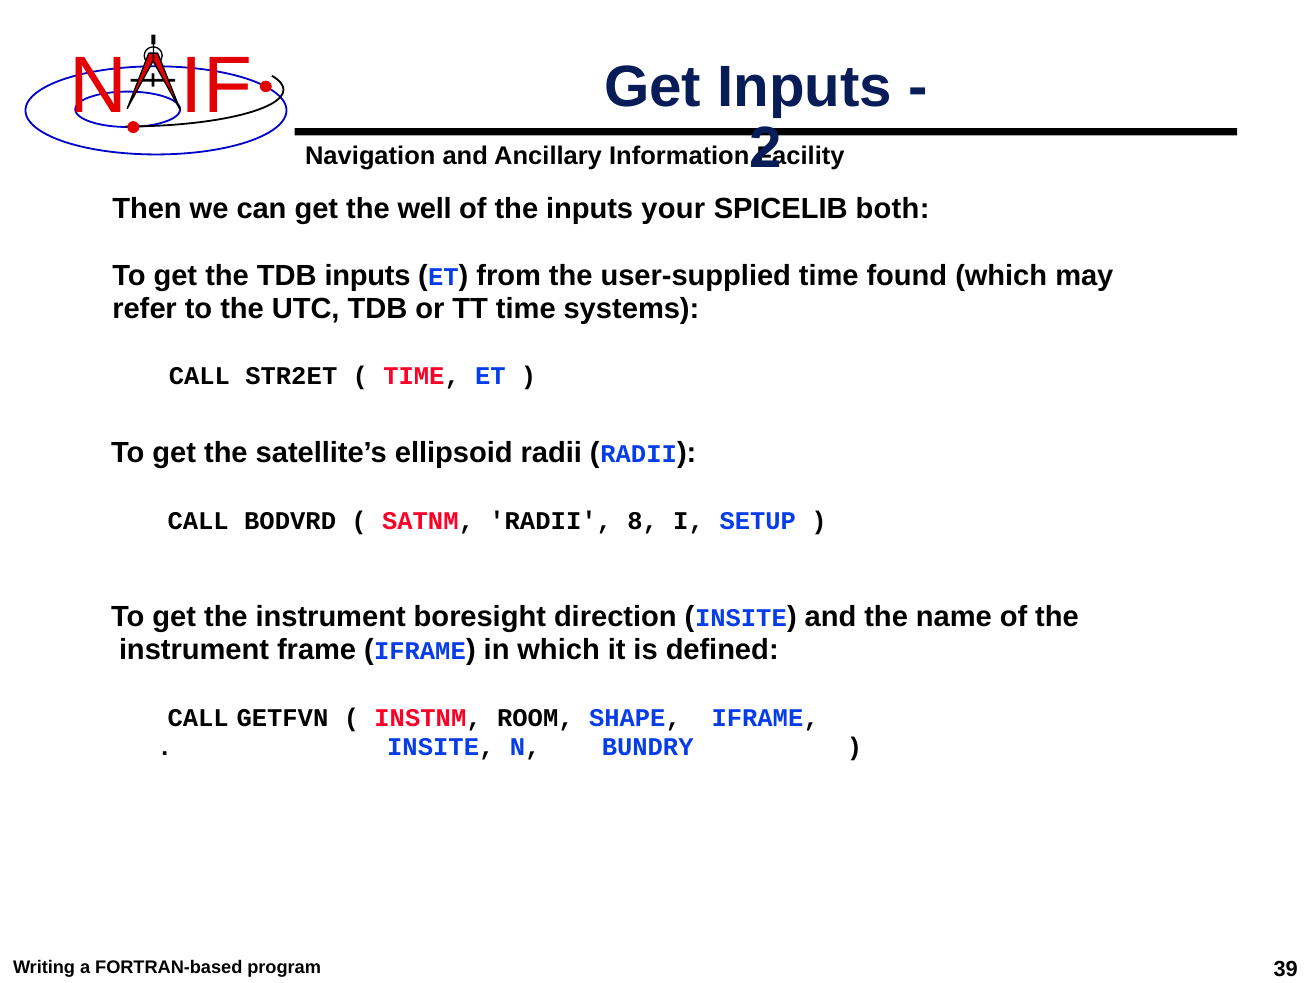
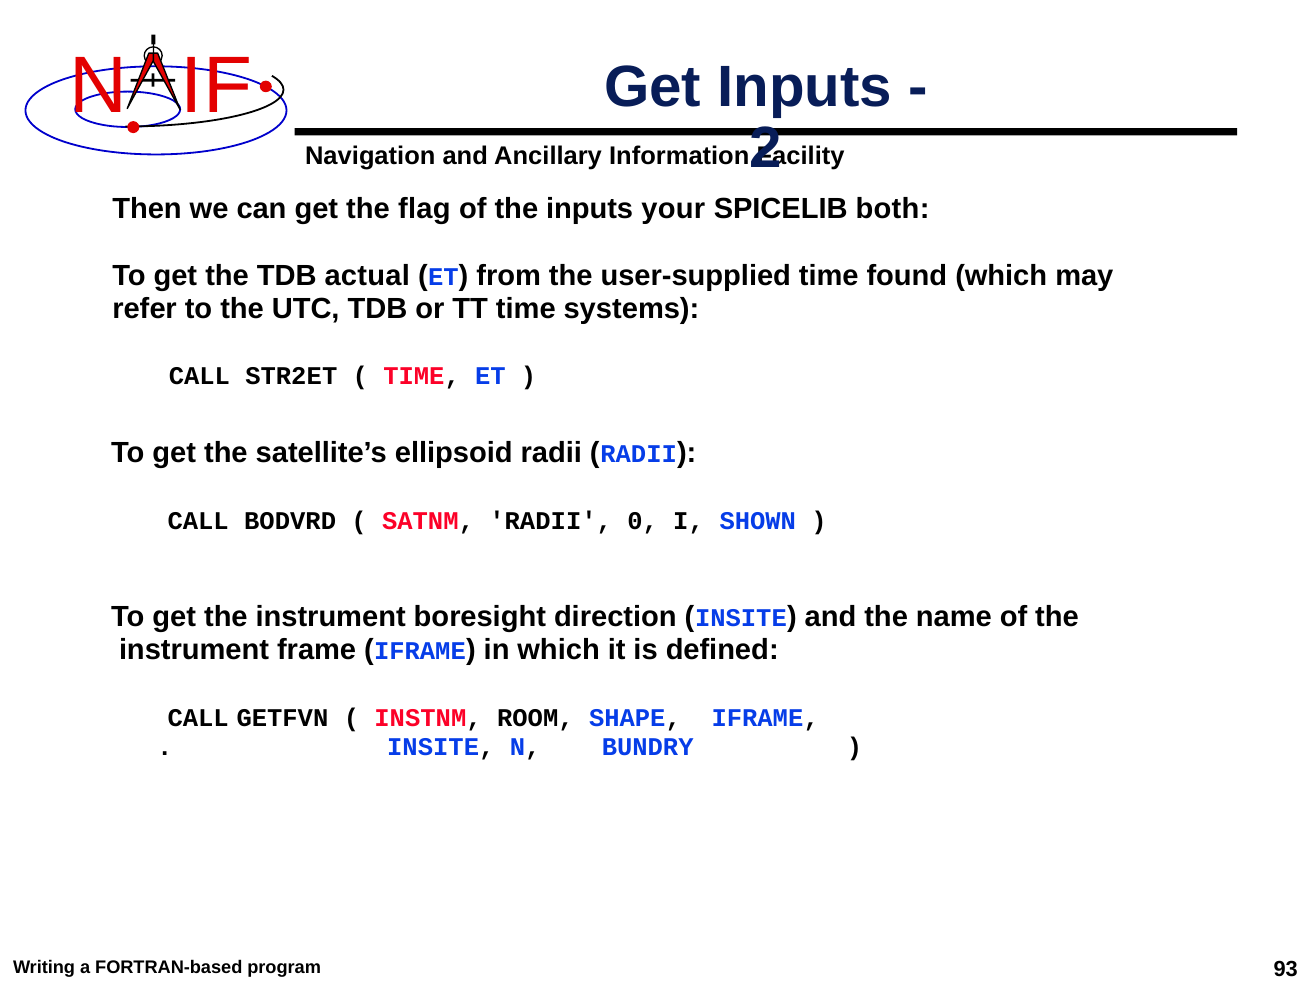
well: well -> flag
TDB inputs: inputs -> actual
8: 8 -> 0
SETUP: SETUP -> SHOWN
39: 39 -> 93
